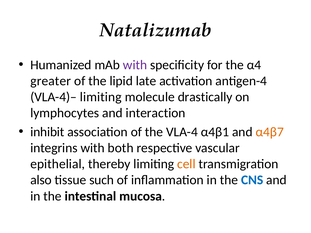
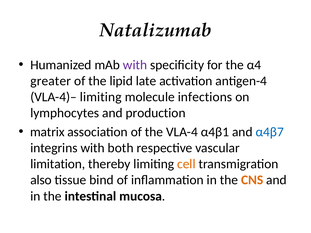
drastically: drastically -> infections
interaction: interaction -> production
inhibit: inhibit -> matrix
α4β7 colour: orange -> blue
epithelial: epithelial -> limitation
such: such -> bind
CNS colour: blue -> orange
